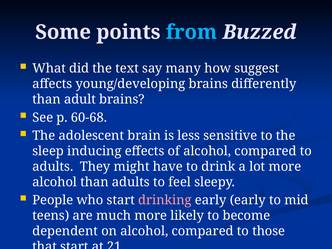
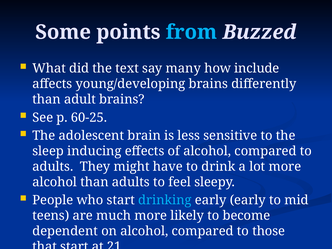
suggest: suggest -> include
60-68: 60-68 -> 60-25
drinking colour: pink -> light blue
